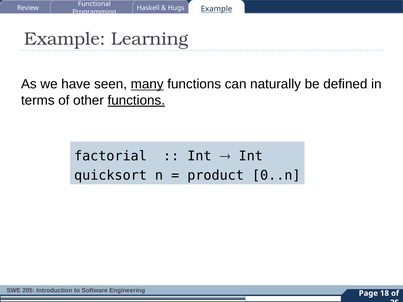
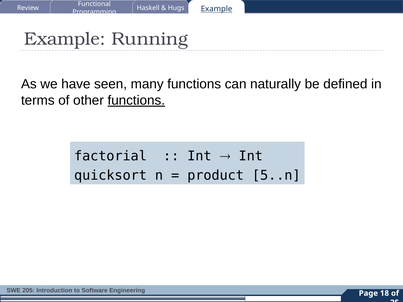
Learning: Learning -> Running
many underline: present -> none
0..n: 0..n -> 5..n
